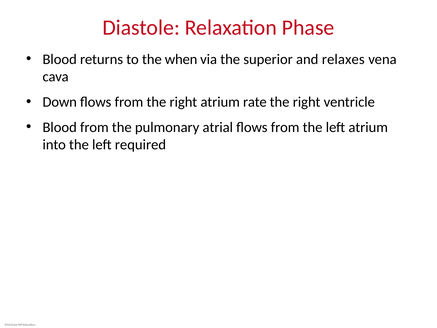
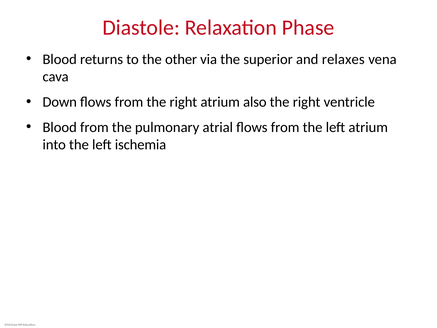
when: when -> other
rate: rate -> also
required: required -> ischemia
